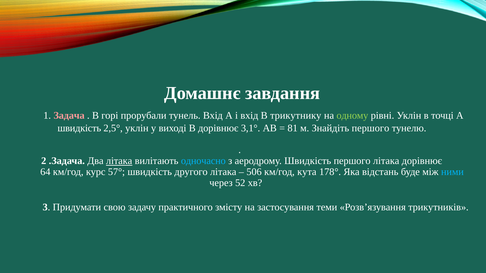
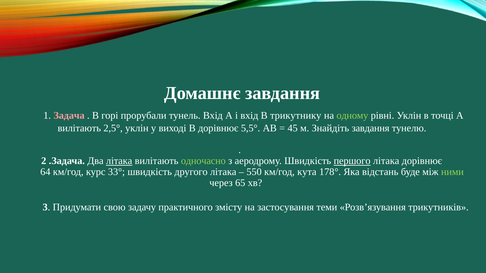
швидкість at (79, 128): швидкість -> вилітають
3,1°: 3,1° -> 5,5°
81: 81 -> 45
Знайдіть першого: першого -> завдання
одночасно colour: light blue -> light green
першого at (352, 161) underline: none -> present
57°: 57° -> 33°
506: 506 -> 550
ними colour: light blue -> light green
52: 52 -> 65
